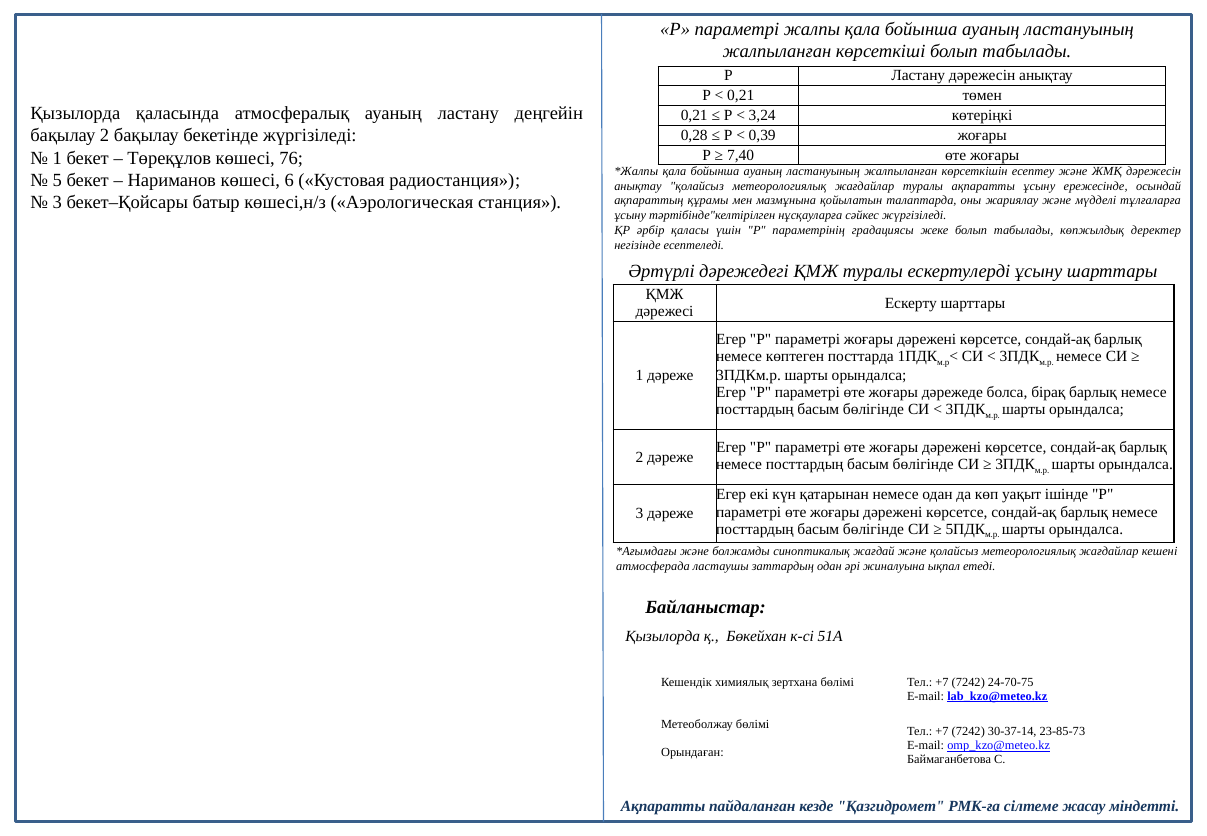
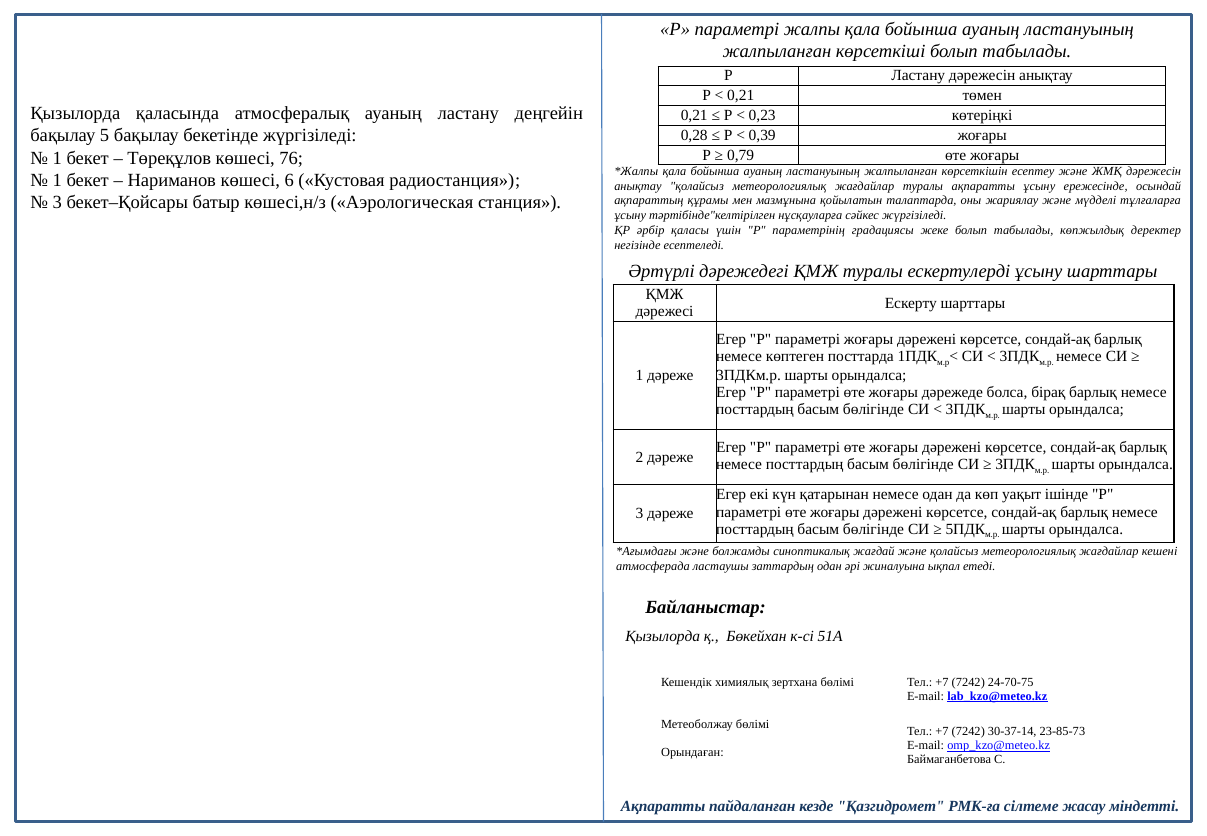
3,24: 3,24 -> 0,23
бақылау 2: 2 -> 5
7,40: 7,40 -> 0,79
5 at (57, 180): 5 -> 1
